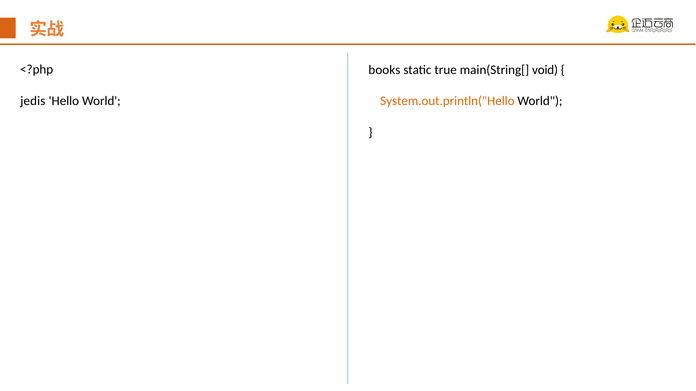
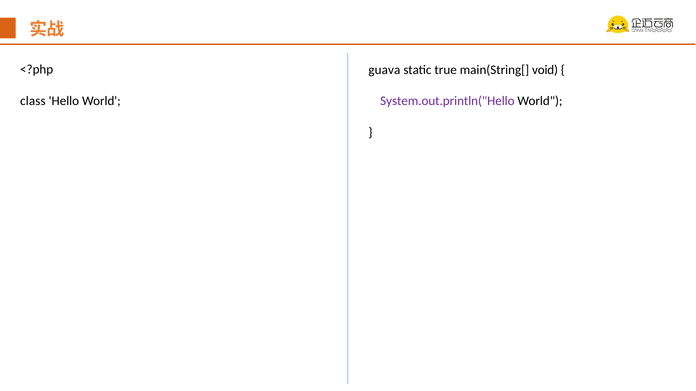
books: books -> guava
jedis: jedis -> class
System.out.println("Hello colour: orange -> purple
